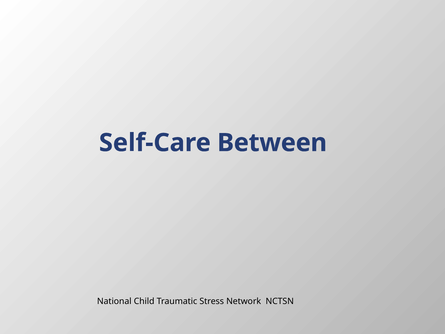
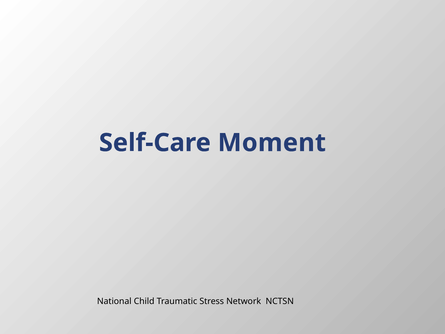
Between: Between -> Moment
